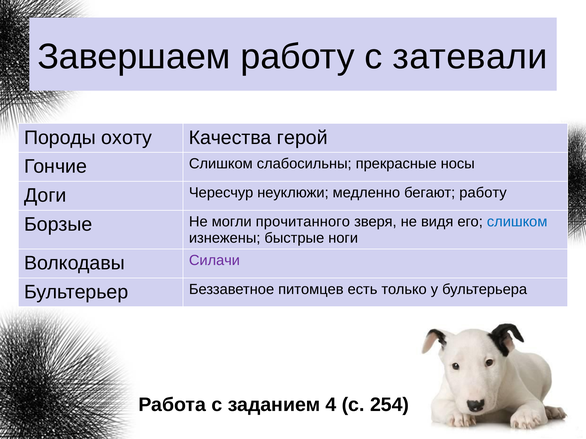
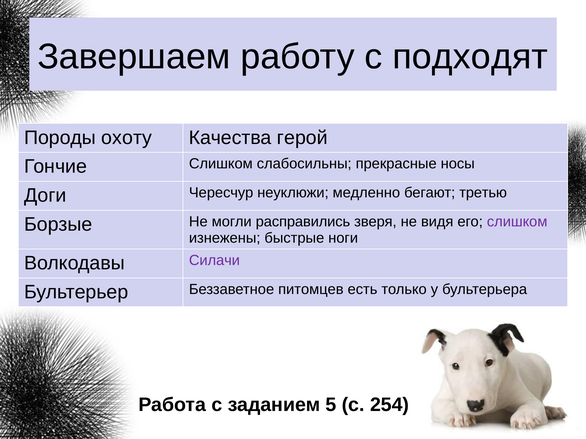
затевали: затевали -> подходят
бегают работу: работу -> третью
прочитанного: прочитанного -> расправились
слишком at (517, 222) colour: blue -> purple
4: 4 -> 5
